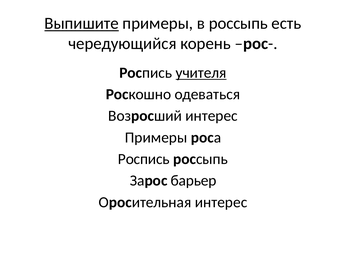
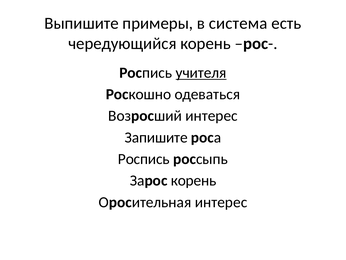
Выпишите underline: present -> none
в россыпь: россыпь -> система
Примеры at (156, 137): Примеры -> Запишите
Зарос барьер: барьер -> корень
